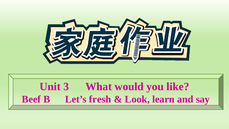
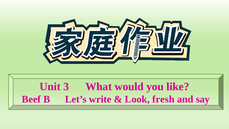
fresh: fresh -> write
learn: learn -> fresh
